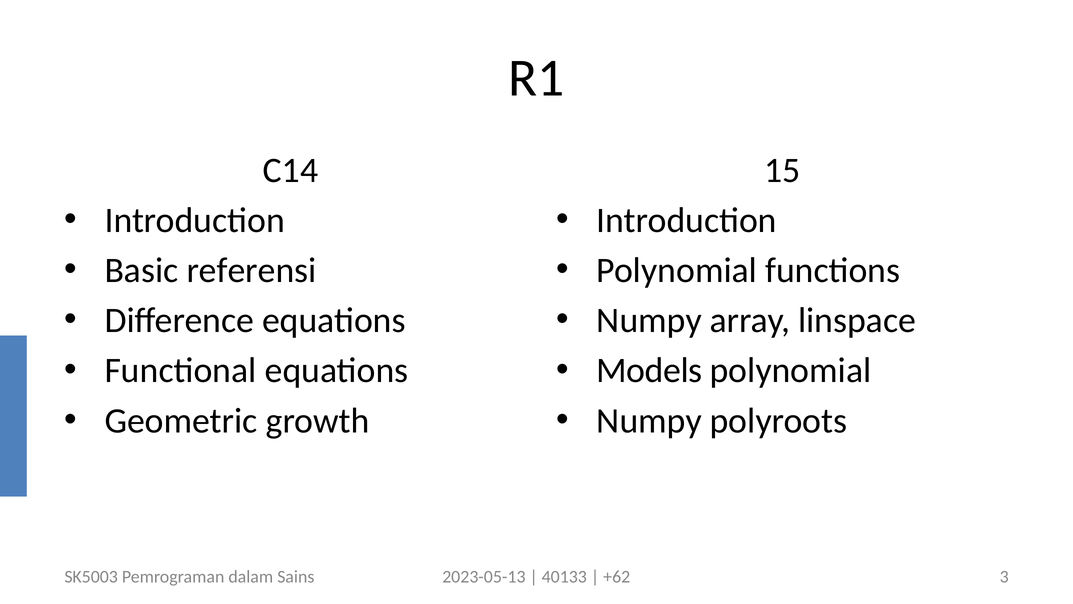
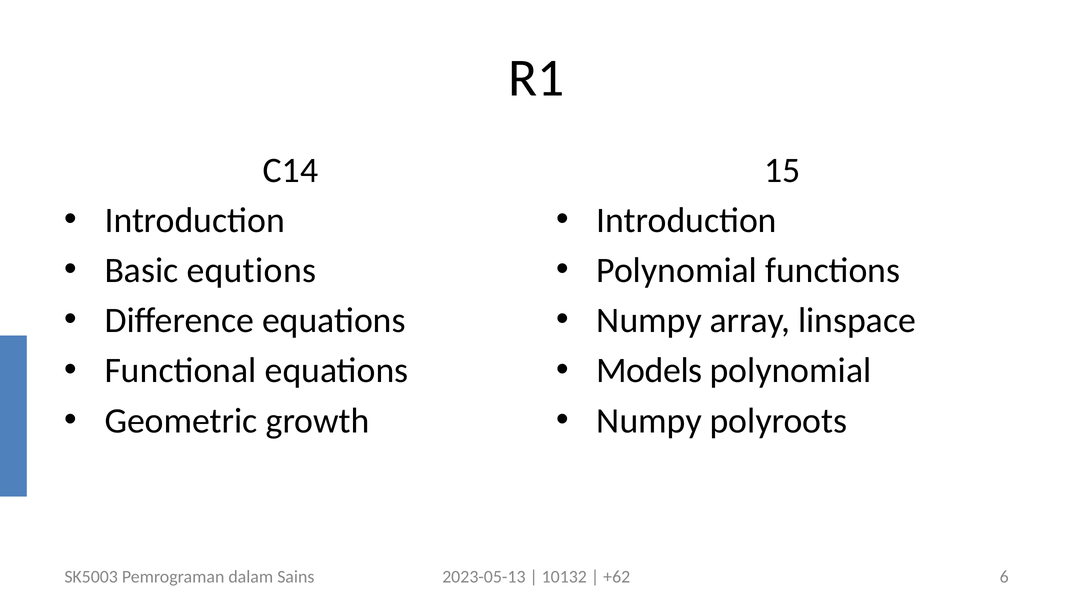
referensi: referensi -> equtions
40133: 40133 -> 10132
3: 3 -> 6
